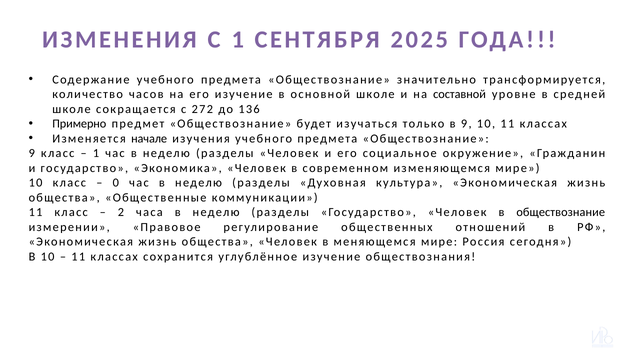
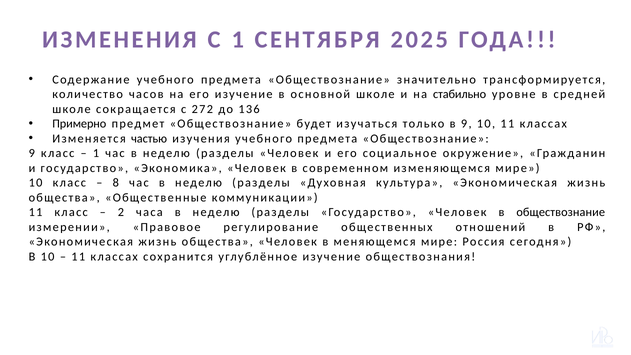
составной: составной -> стабильно
начале: начале -> частью
0: 0 -> 8
